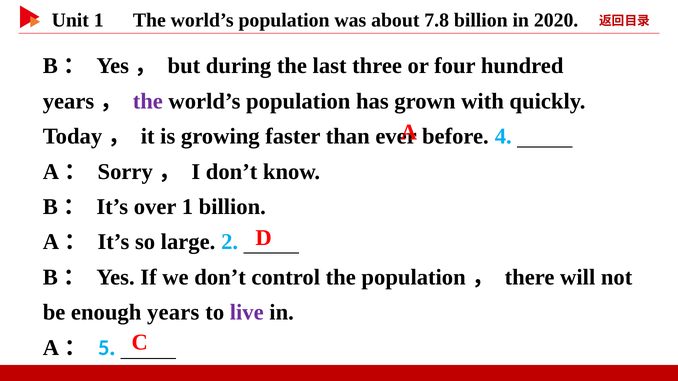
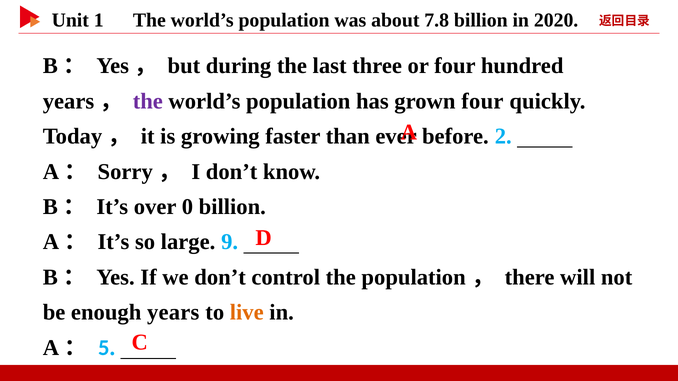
grown with: with -> four
4: 4 -> 2
over 1: 1 -> 0
2: 2 -> 9
live colour: purple -> orange
